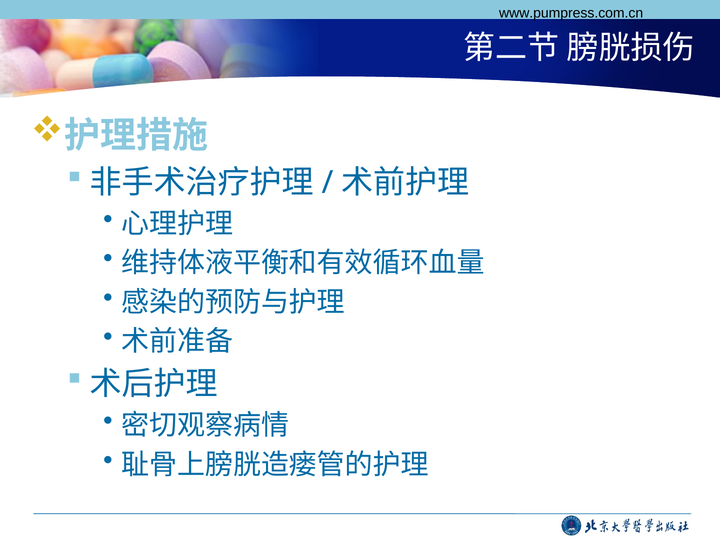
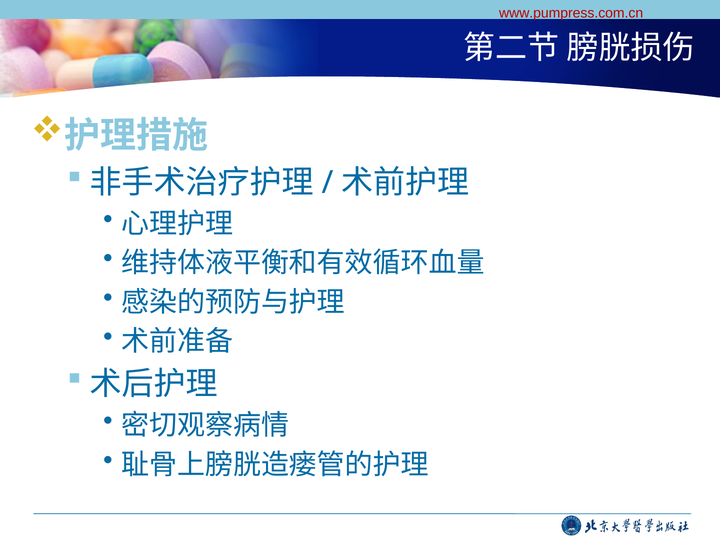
www.pumpress.com.cn colour: black -> red
